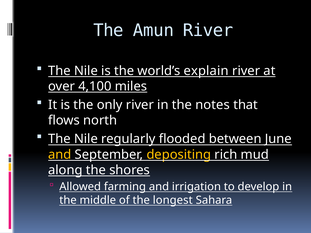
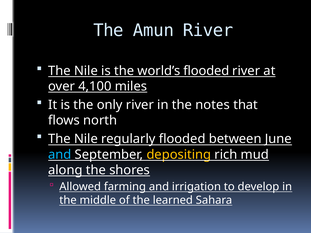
world’s explain: explain -> flooded
and at (60, 155) colour: yellow -> light blue
longest: longest -> learned
